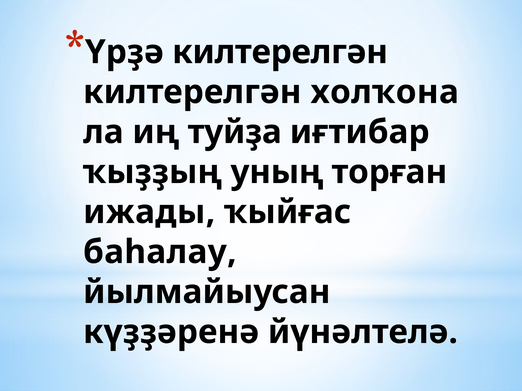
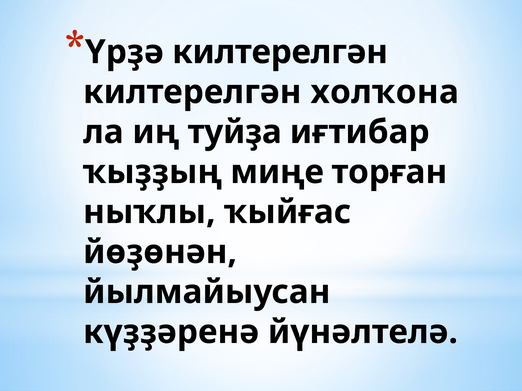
уның: уның -> миңе
ижады: ижады -> ныҡлы
баһалау: баһалау -> йөҙөнән
